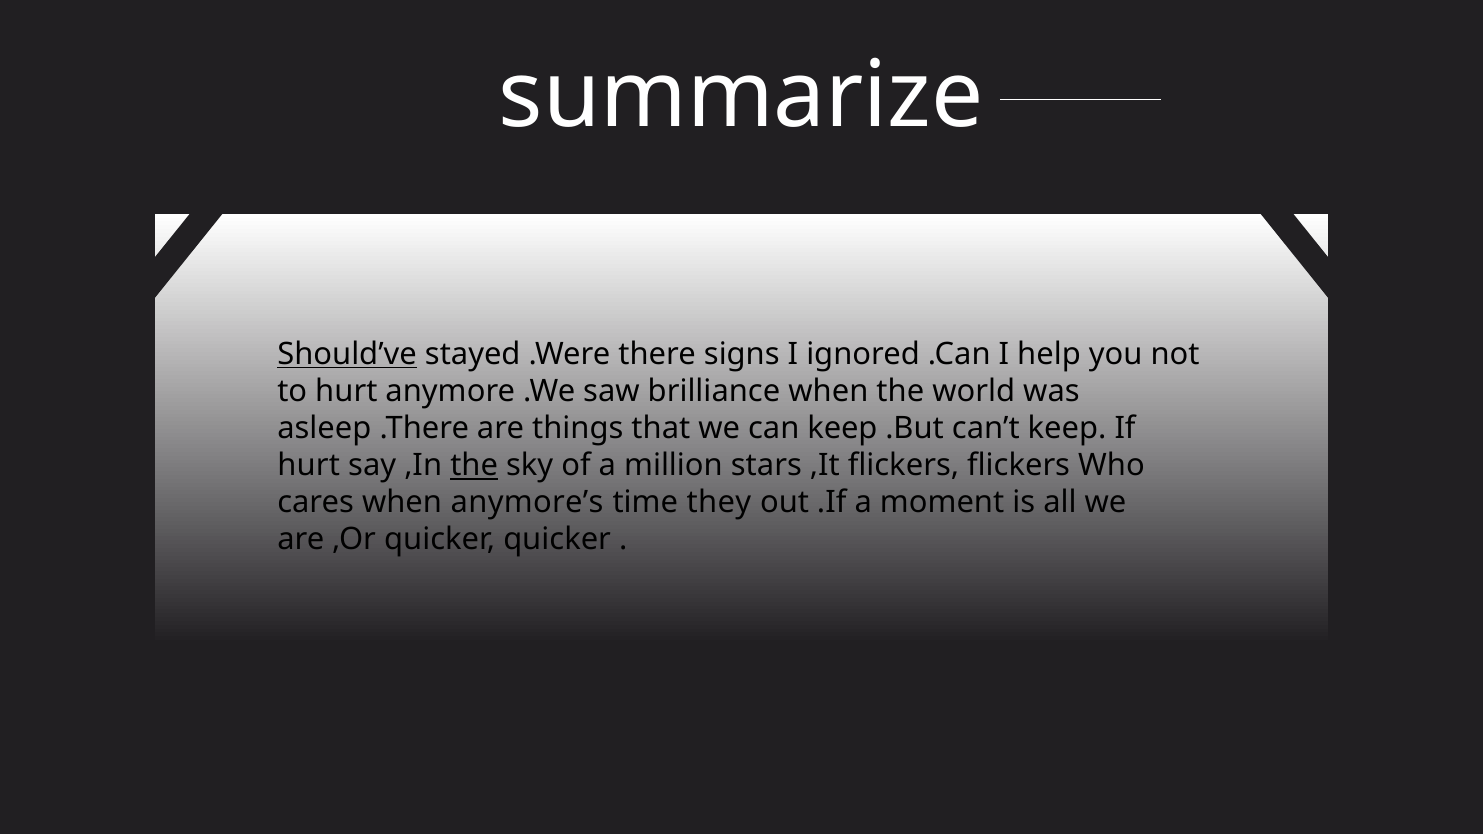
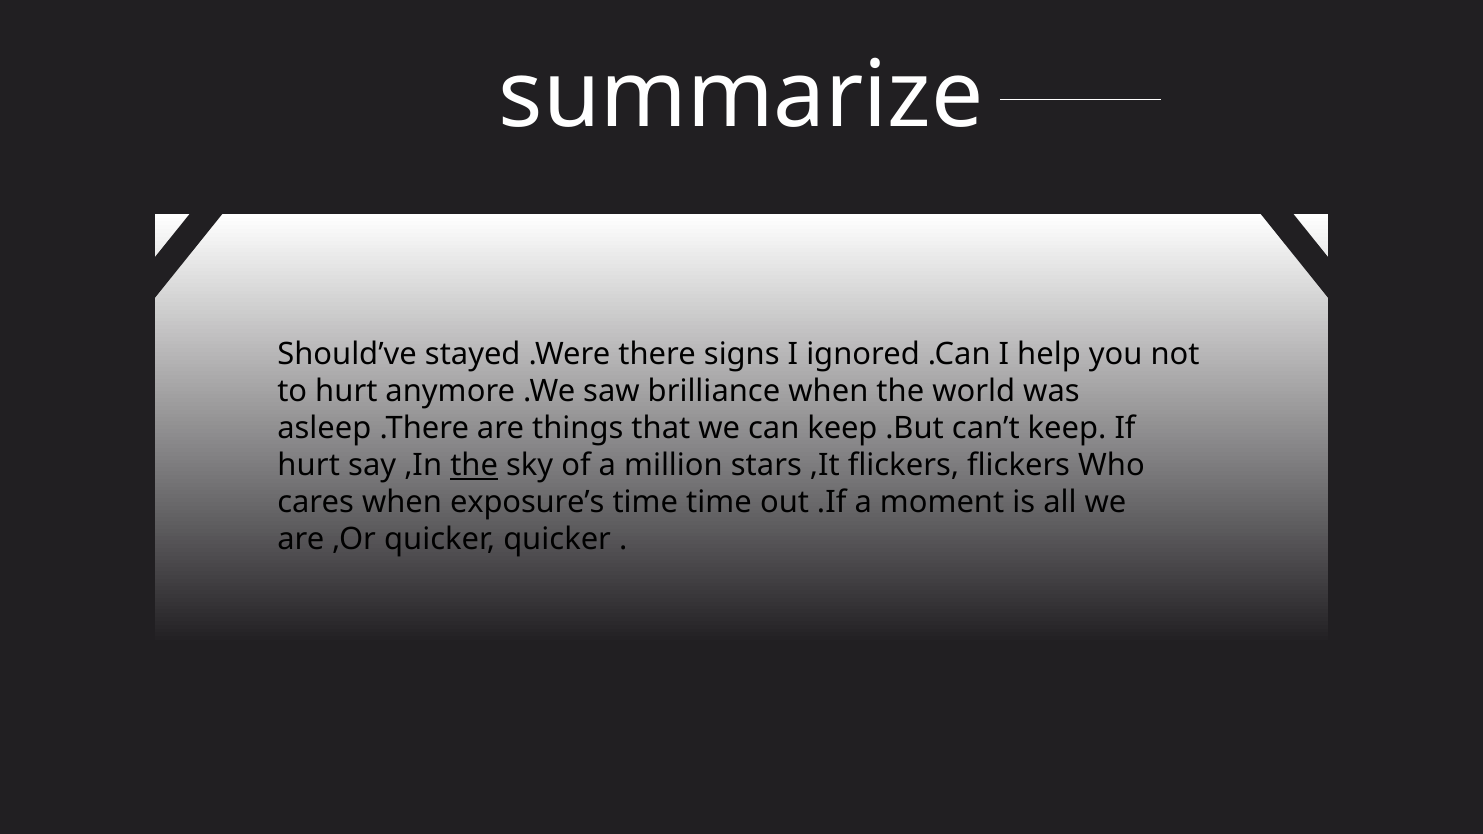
Should’ve underline: present -> none
anymore’s: anymore’s -> exposure’s
time they: they -> time
